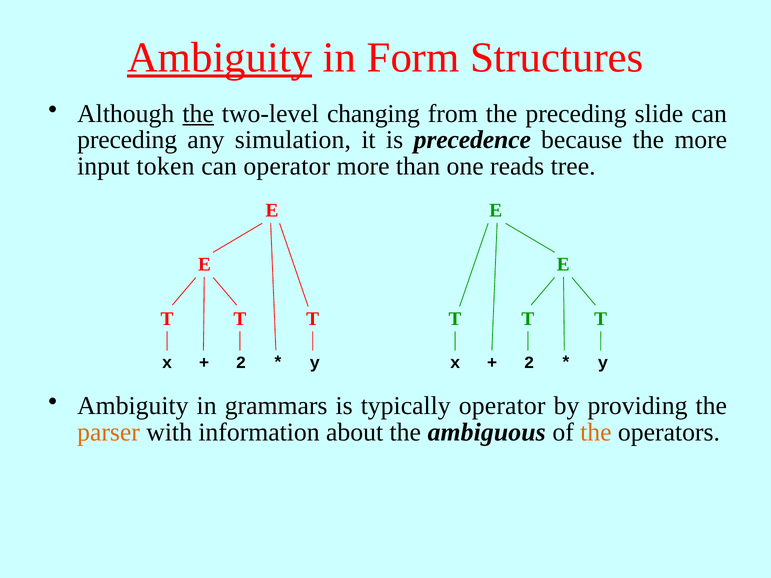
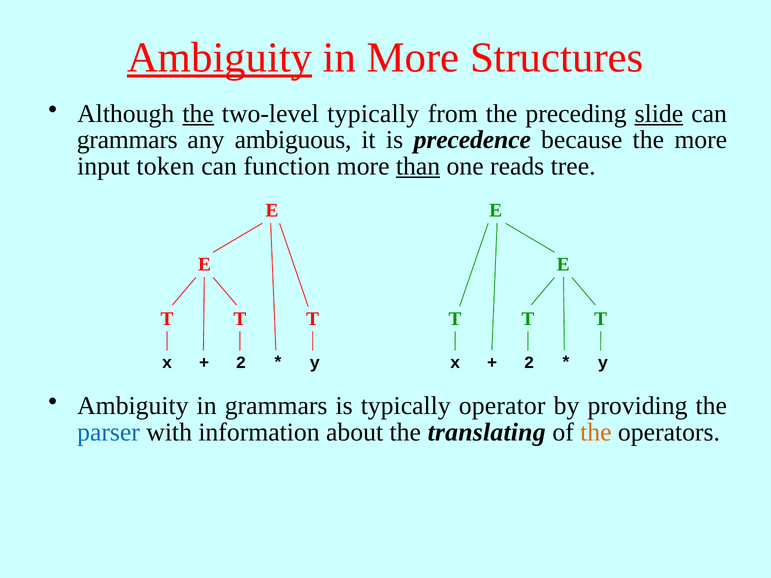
in Form: Form -> More
two-level changing: changing -> typically
slide underline: none -> present
preceding at (127, 140): preceding -> grammars
simulation: simulation -> ambiguous
can operator: operator -> function
than underline: none -> present
parser colour: orange -> blue
ambiguous: ambiguous -> translating
